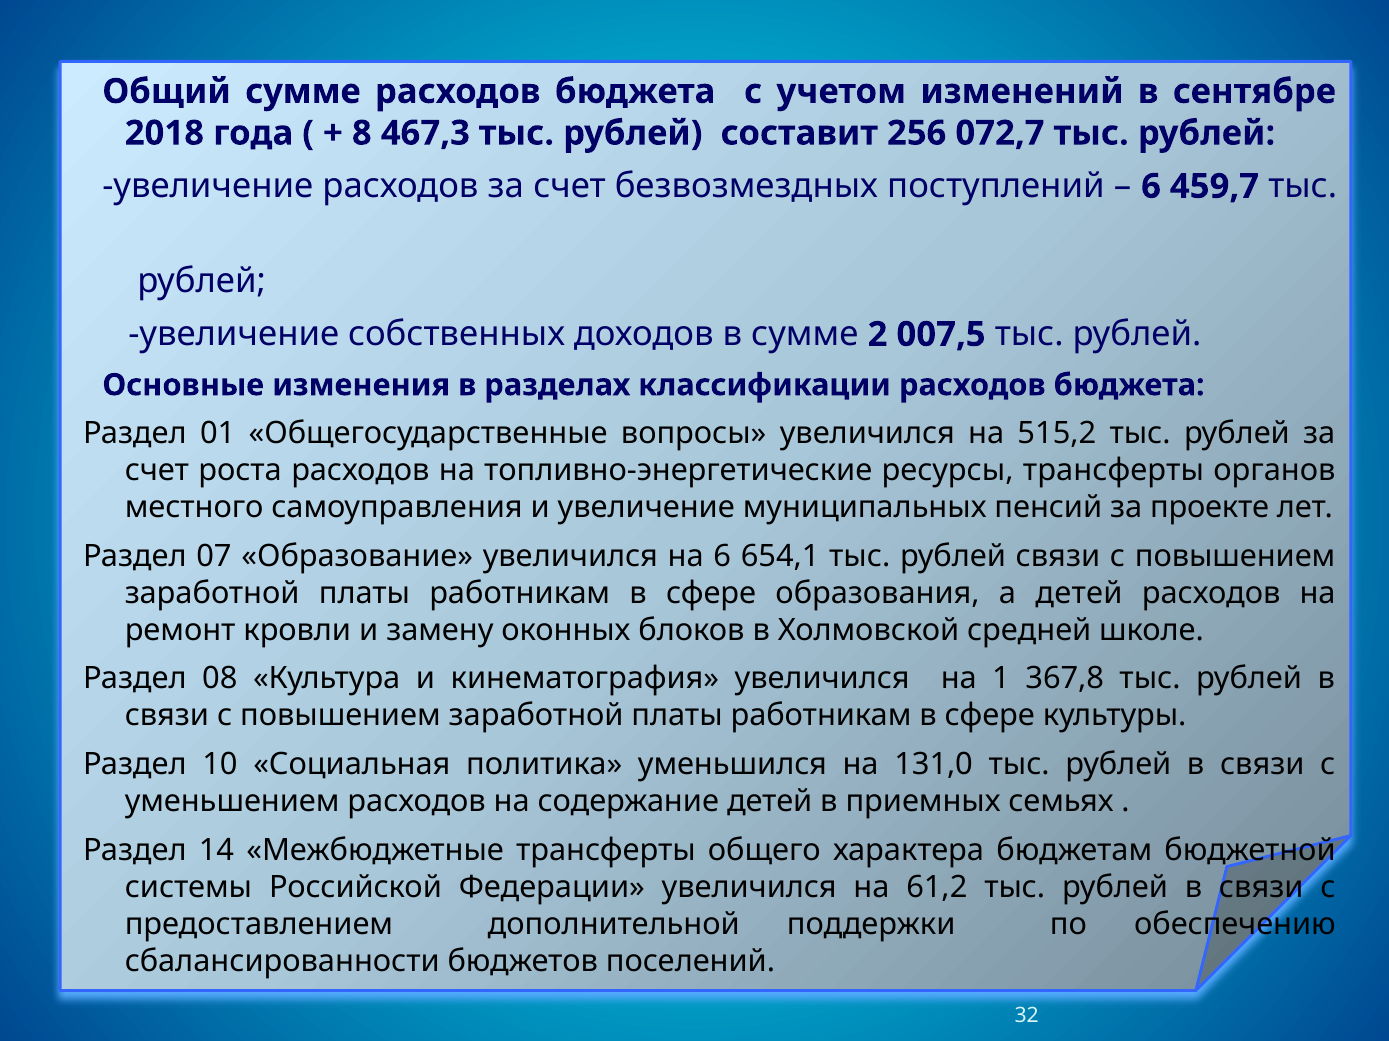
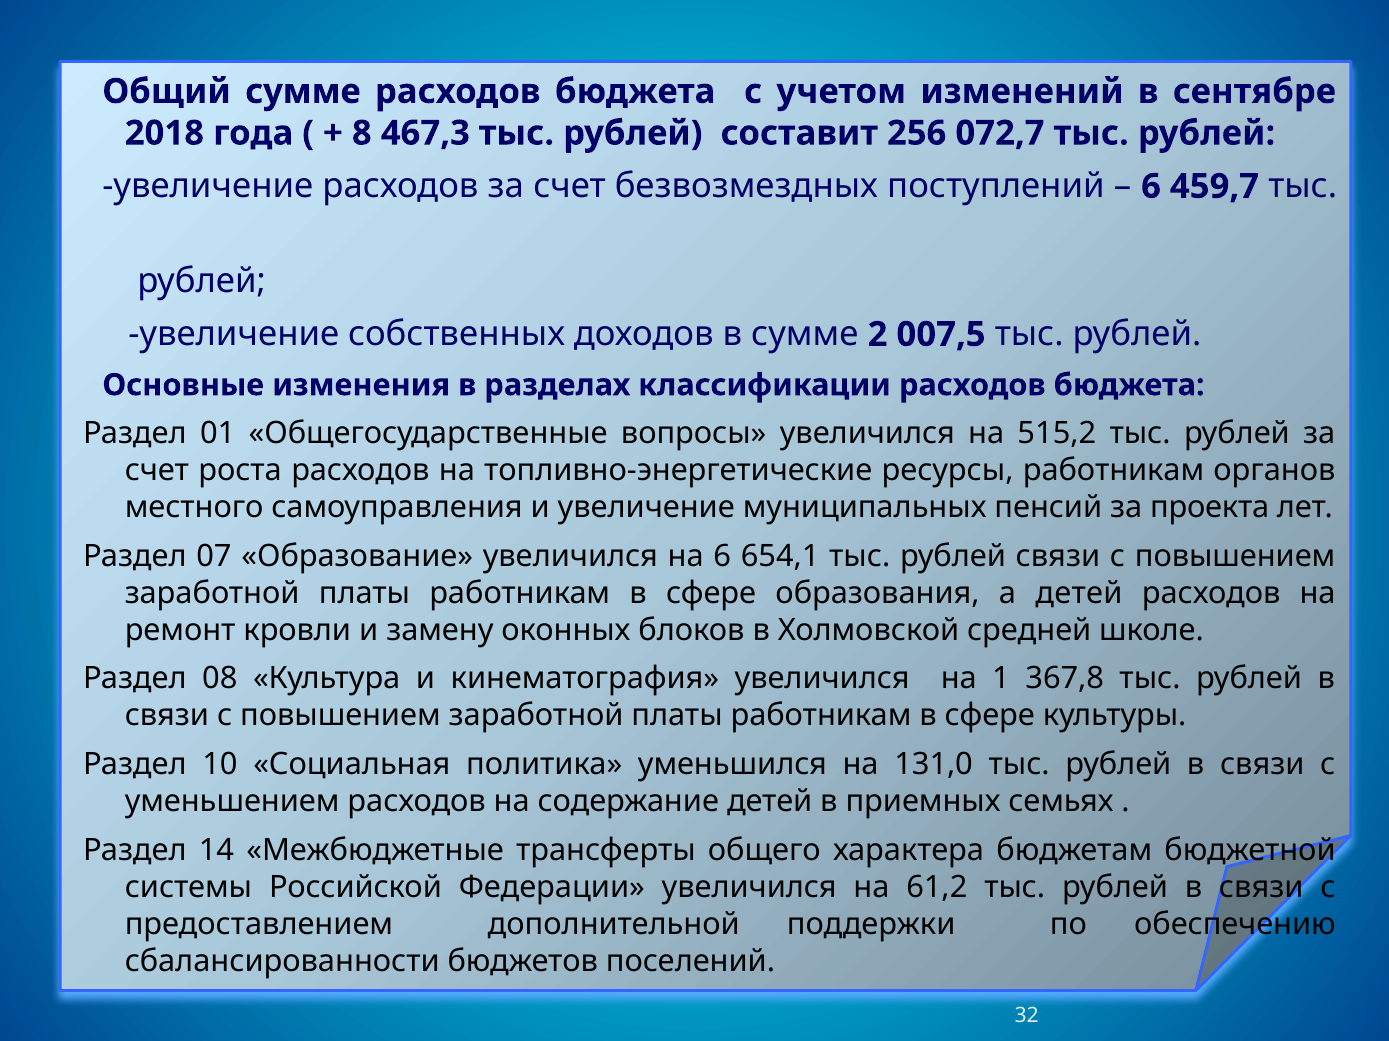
ресурсы трансферты: трансферты -> работникам
проекте: проекте -> проекта
